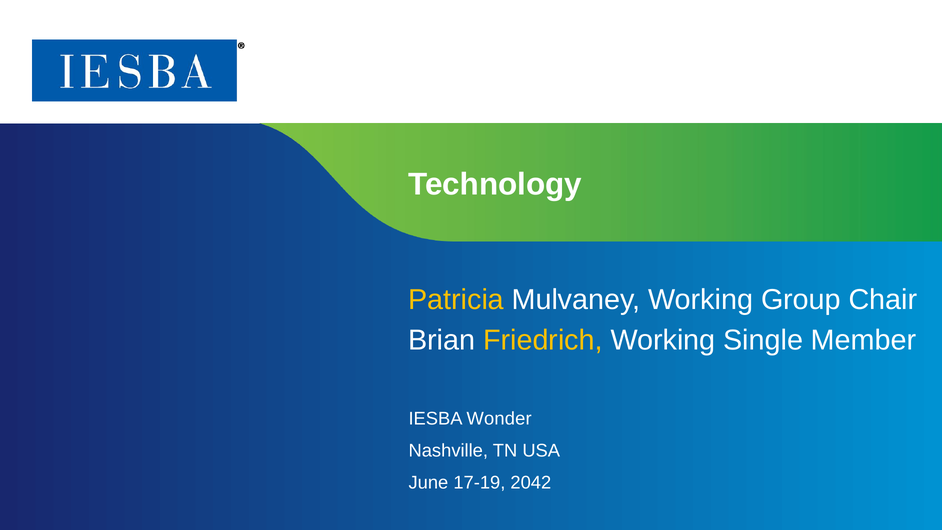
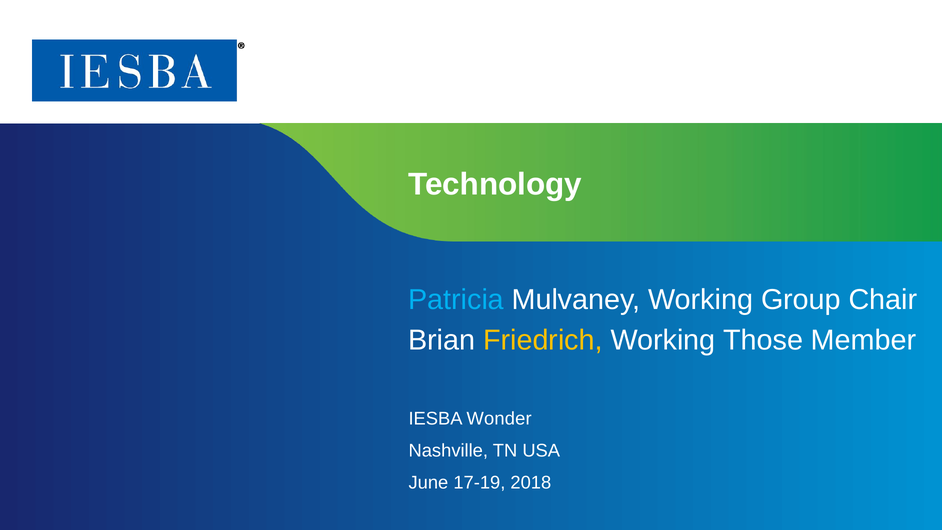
Patricia colour: yellow -> light blue
Single: Single -> Those
2042: 2042 -> 2018
